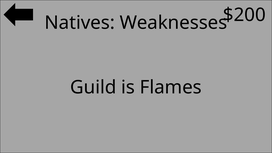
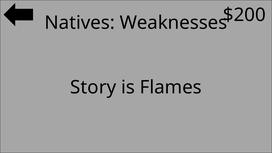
Guild: Guild -> Story
